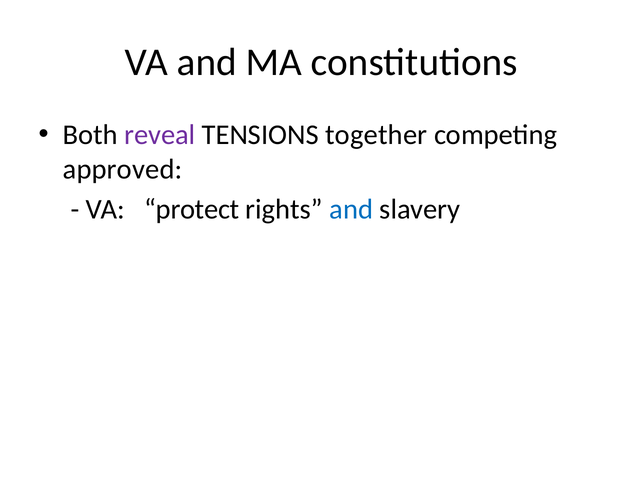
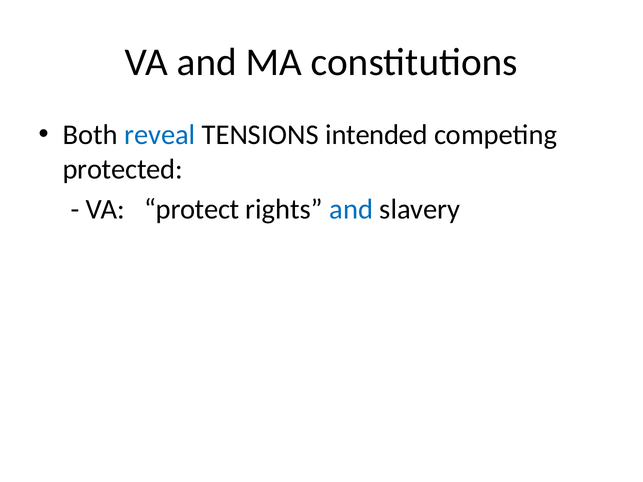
reveal colour: purple -> blue
together: together -> intended
approved: approved -> protected
